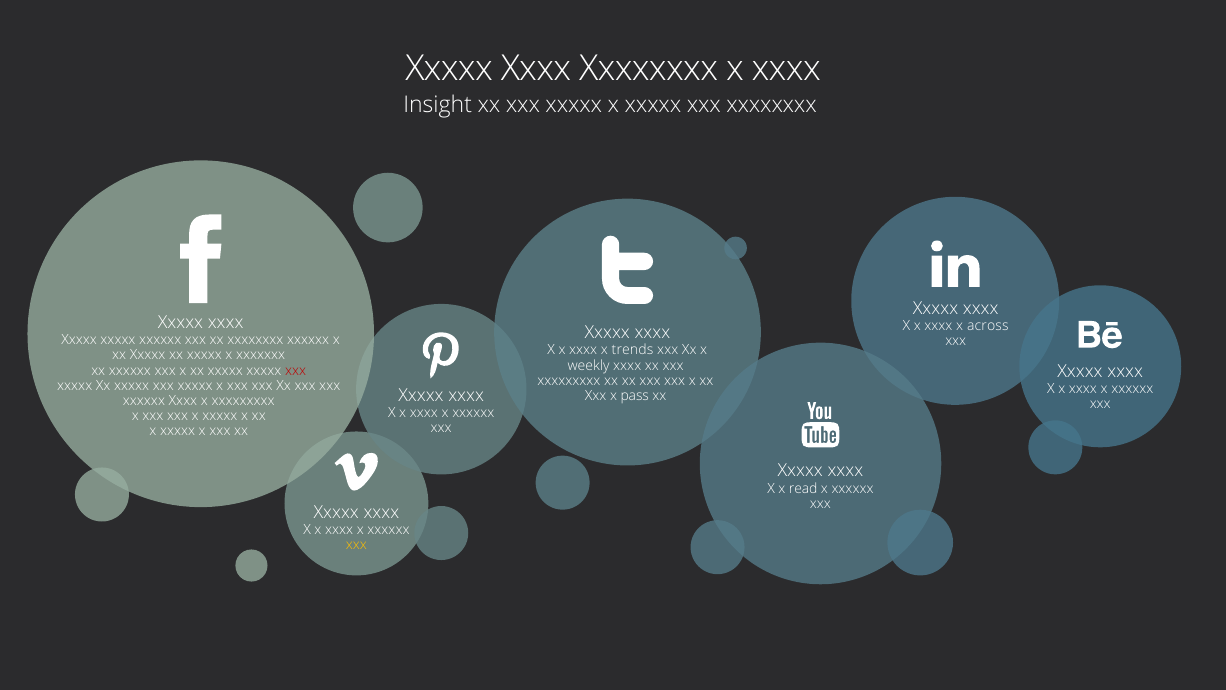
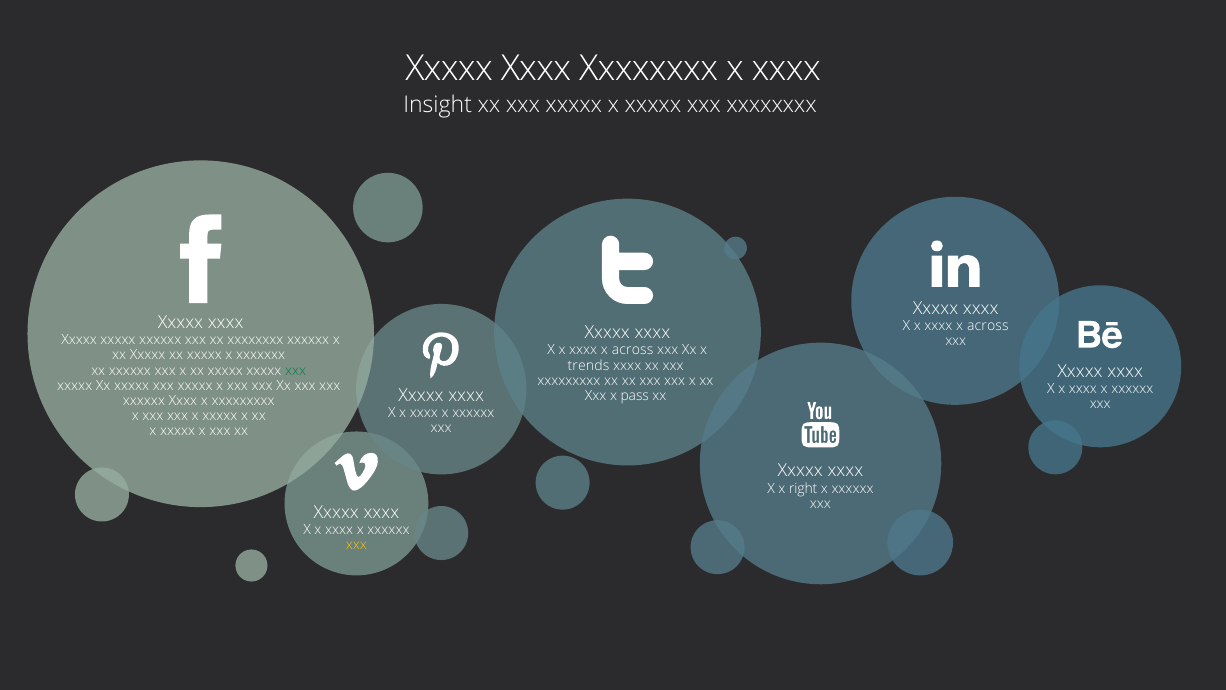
trends at (633, 350): trends -> across
weekly: weekly -> trends
xxx at (296, 370) colour: red -> green
read: read -> right
